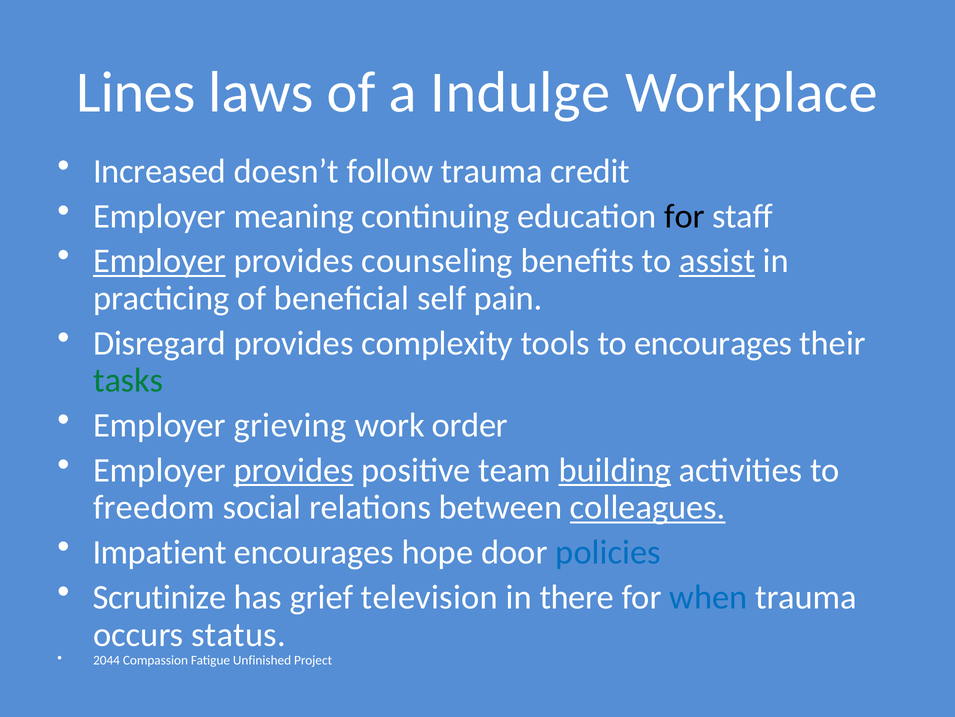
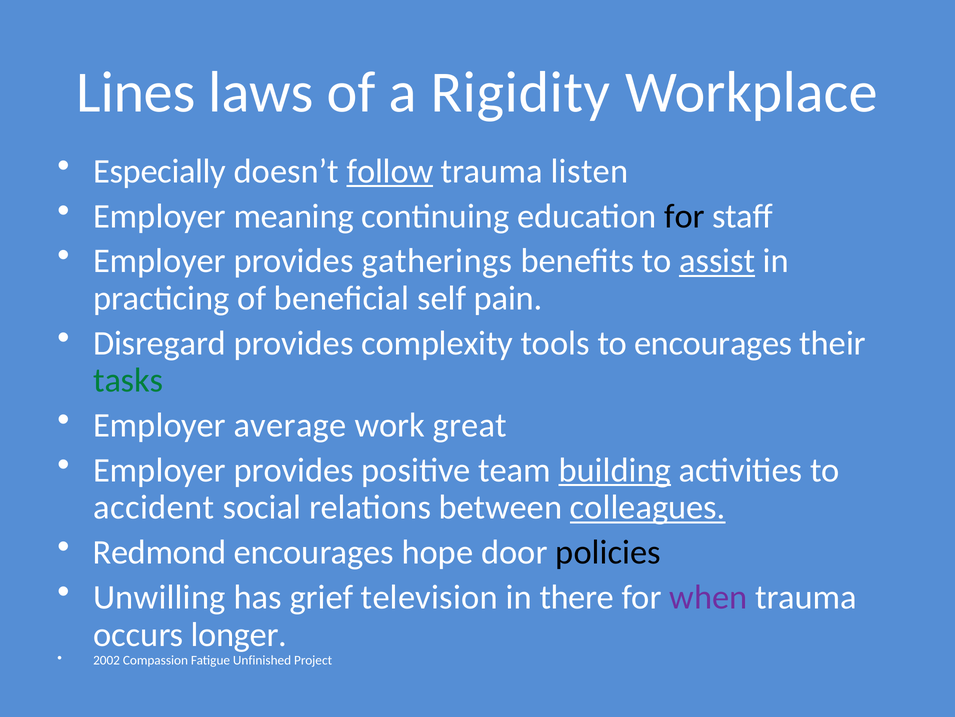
Indulge: Indulge -> Rigidity
Increased: Increased -> Especially
follow underline: none -> present
credit: credit -> listen
Employer at (159, 261) underline: present -> none
counseling: counseling -> gatherings
grieving: grieving -> average
order: order -> great
provides at (294, 470) underline: present -> none
freedom: freedom -> accident
Impatient: Impatient -> Redmond
policies colour: blue -> black
Scrutinize: Scrutinize -> Unwilling
when colour: blue -> purple
status: status -> longer
2044: 2044 -> 2002
